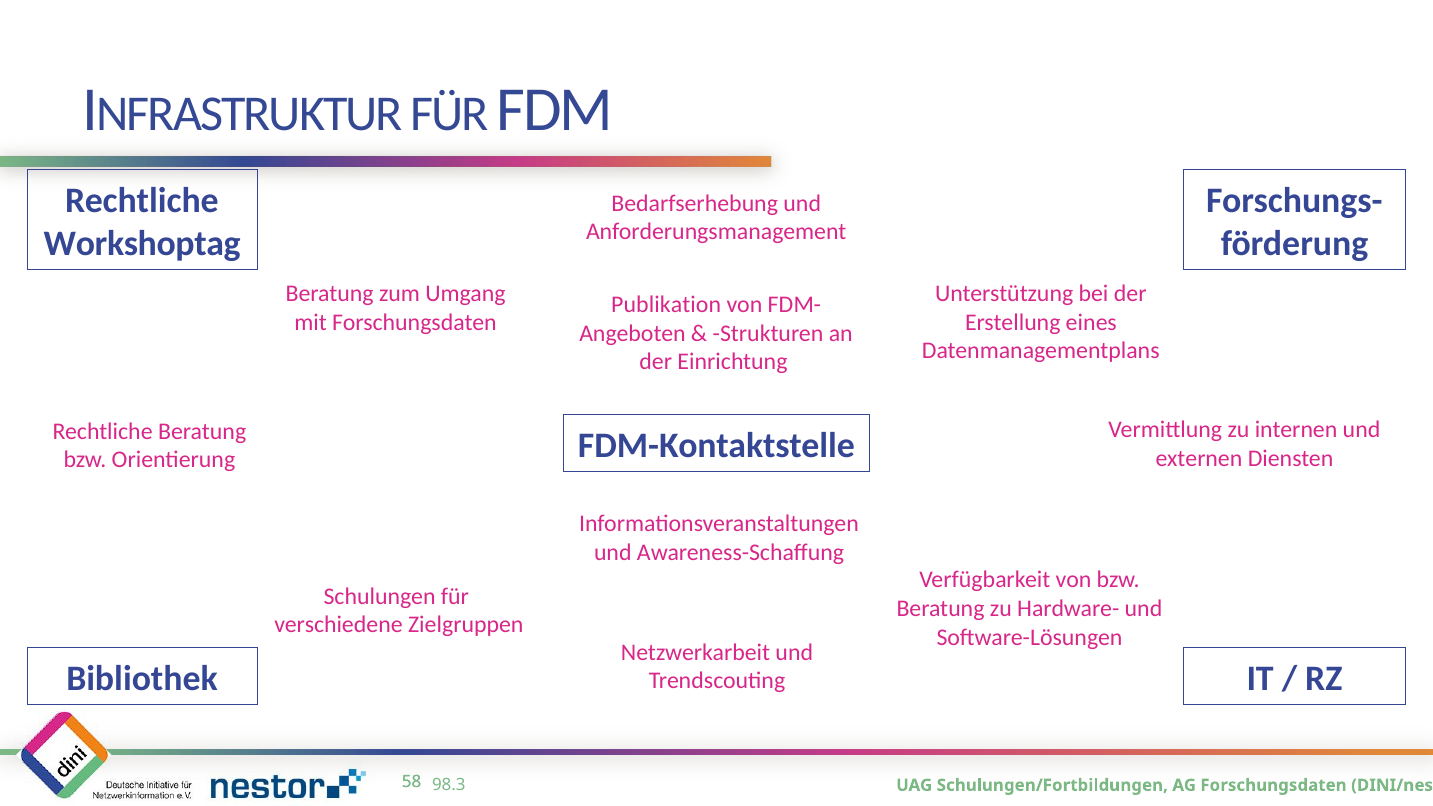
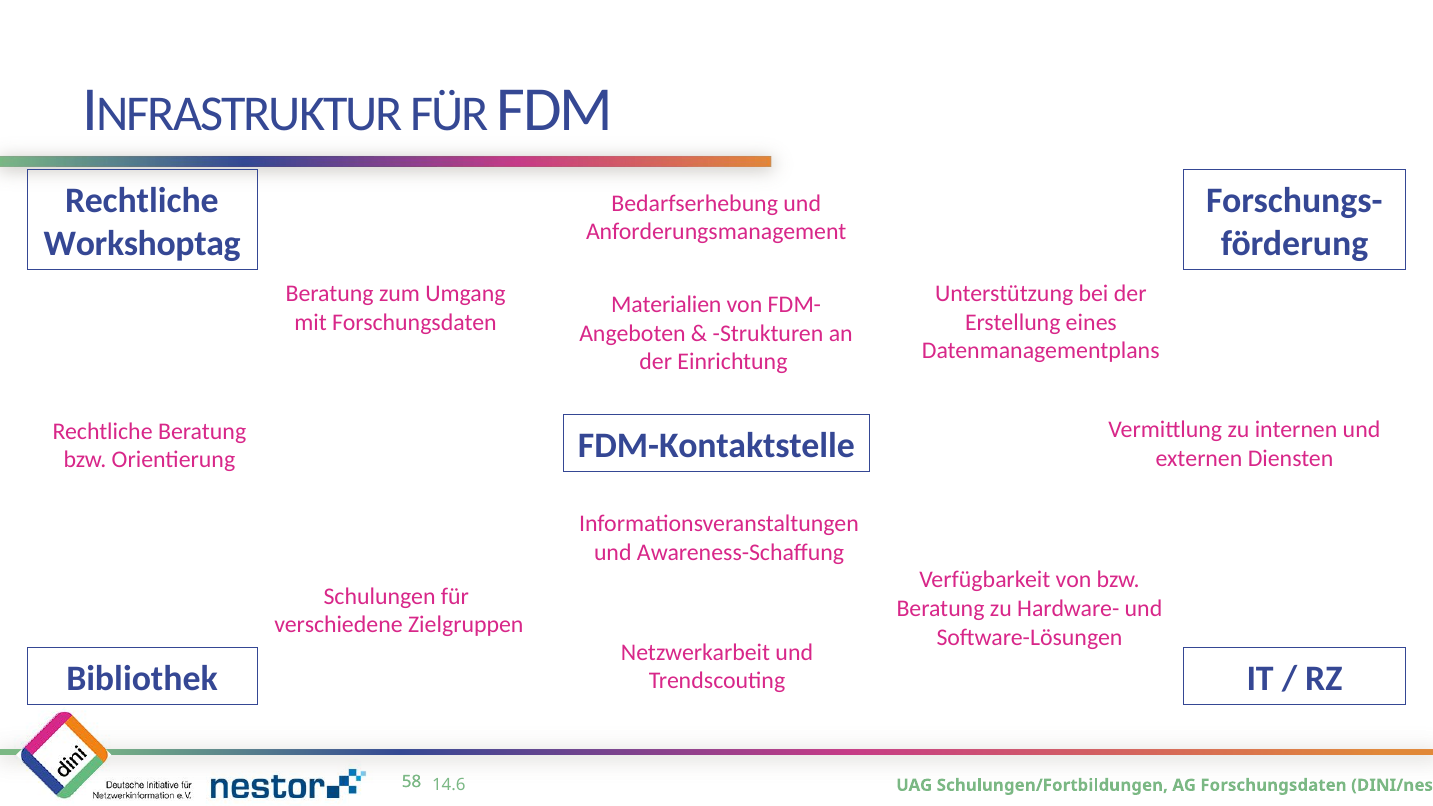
Publikation: Publikation -> Materialien
98.3: 98.3 -> 14.6
